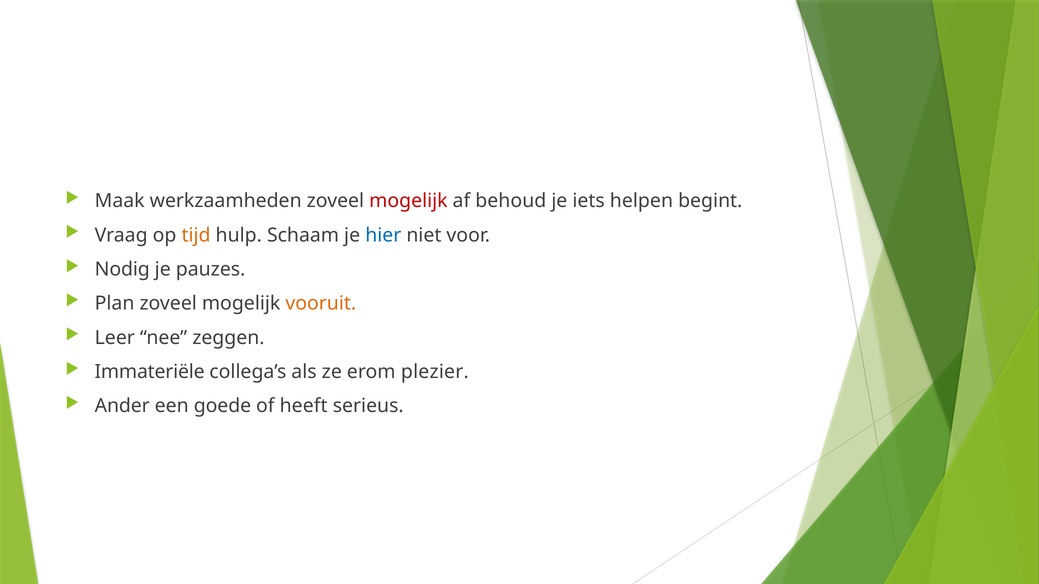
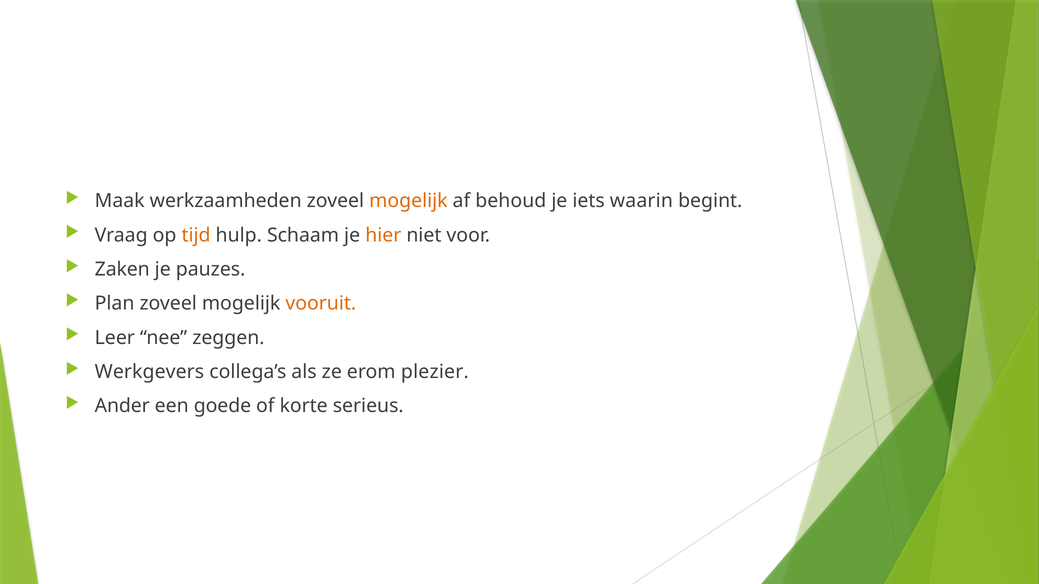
mogelijk at (408, 201) colour: red -> orange
helpen: helpen -> waarin
hier colour: blue -> orange
Nodig: Nodig -> Zaken
Immateriële: Immateriële -> Werkgevers
heeft: heeft -> korte
